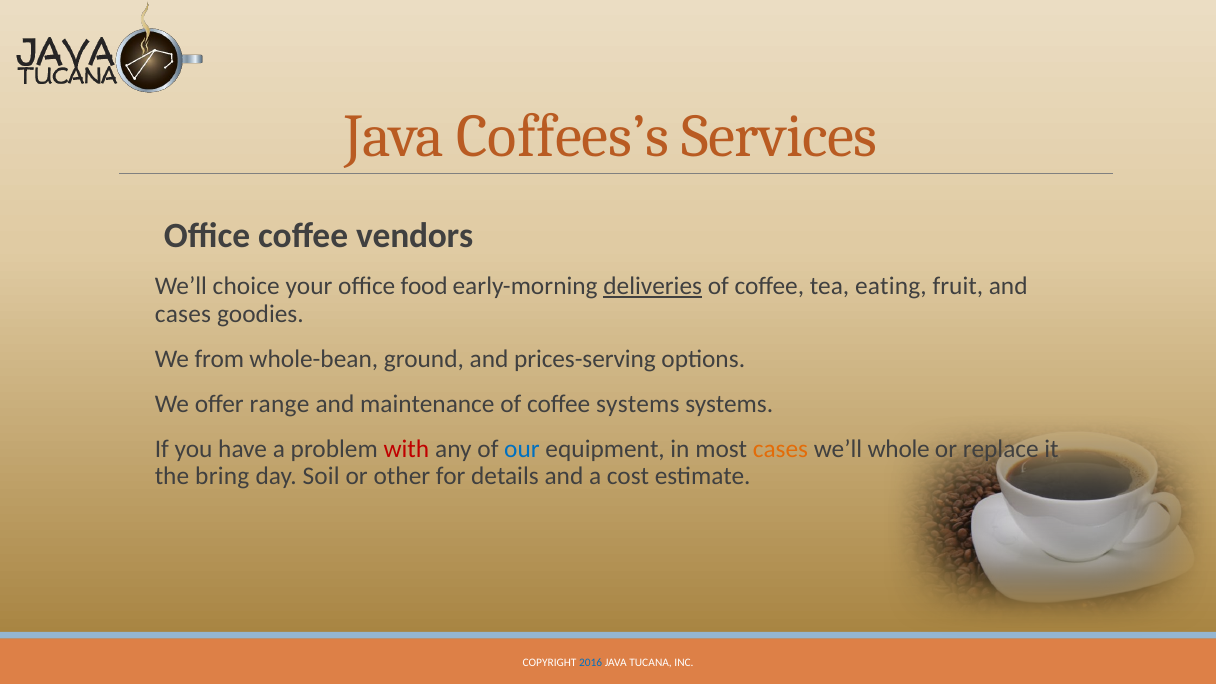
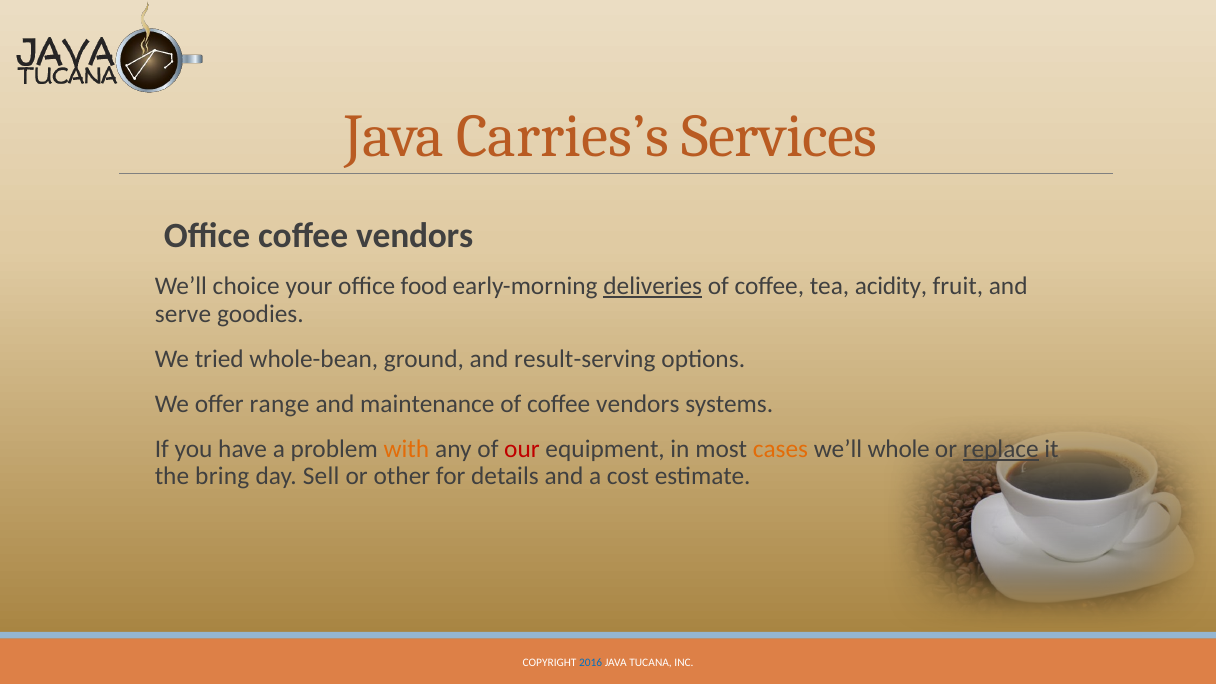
Coffees’s: Coffees’s -> Carries’s
eating: eating -> acidity
cases at (183, 314): cases -> serve
from: from -> tried
prices-serving: prices-serving -> result-serving
of coffee systems: systems -> vendors
with colour: red -> orange
our colour: blue -> red
replace underline: none -> present
Soil: Soil -> Sell
